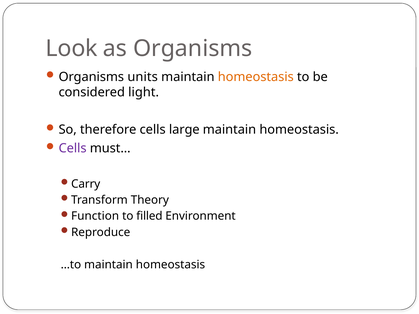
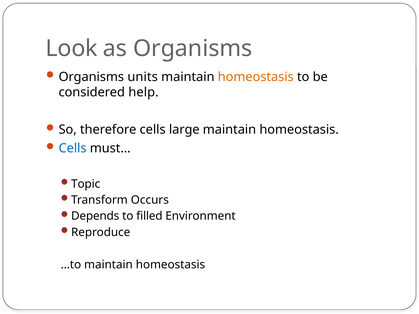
light: light -> help
Cells at (73, 149) colour: purple -> blue
Carry: Carry -> Topic
Theory: Theory -> Occurs
Function: Function -> Depends
